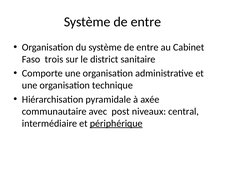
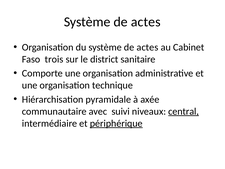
entre at (146, 22): entre -> actes
du système de entre: entre -> actes
post: post -> suivi
central underline: none -> present
